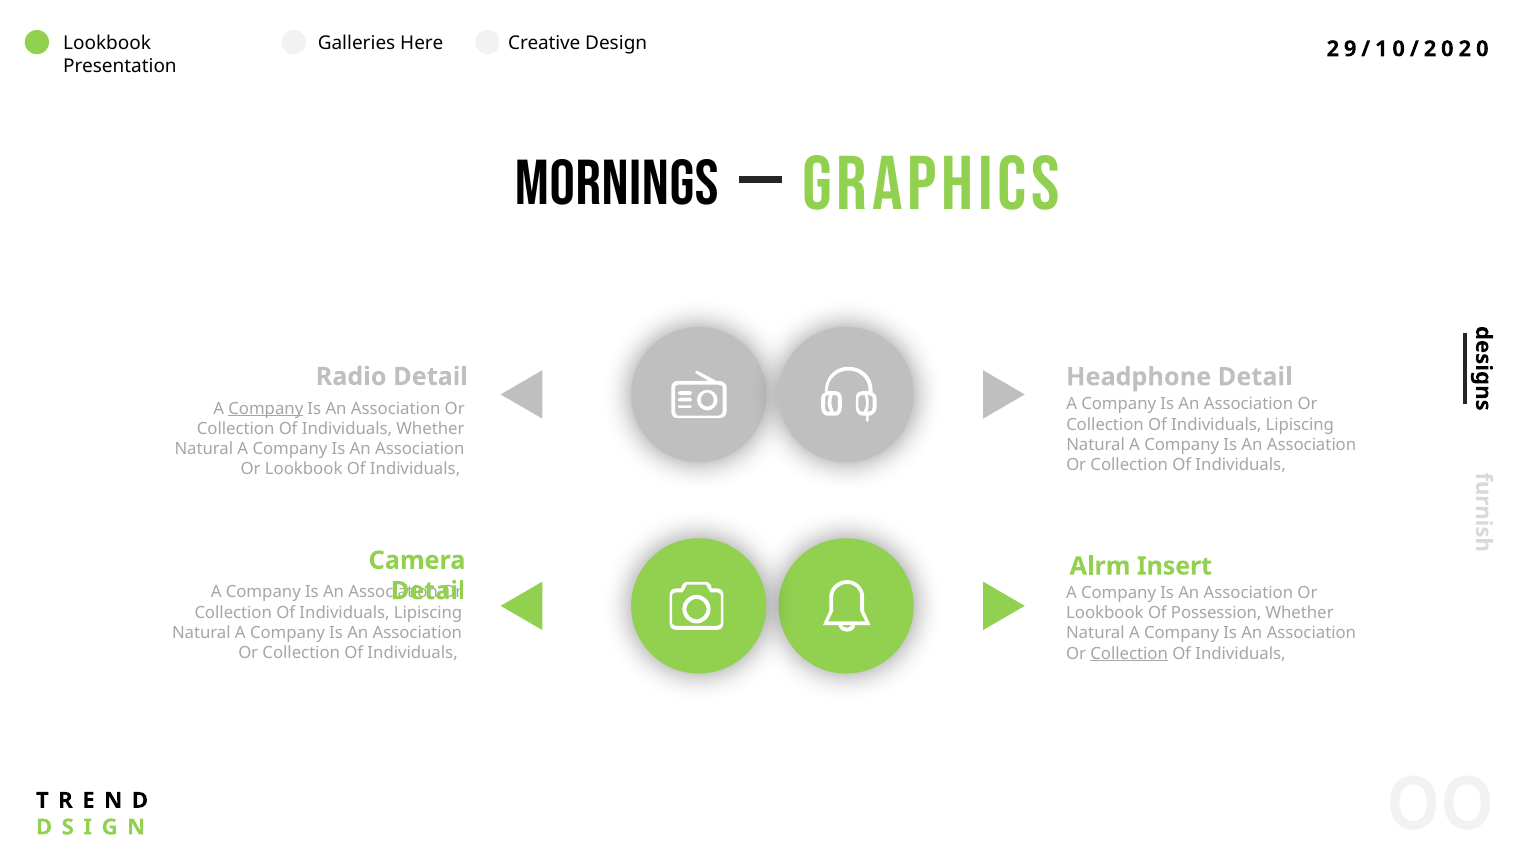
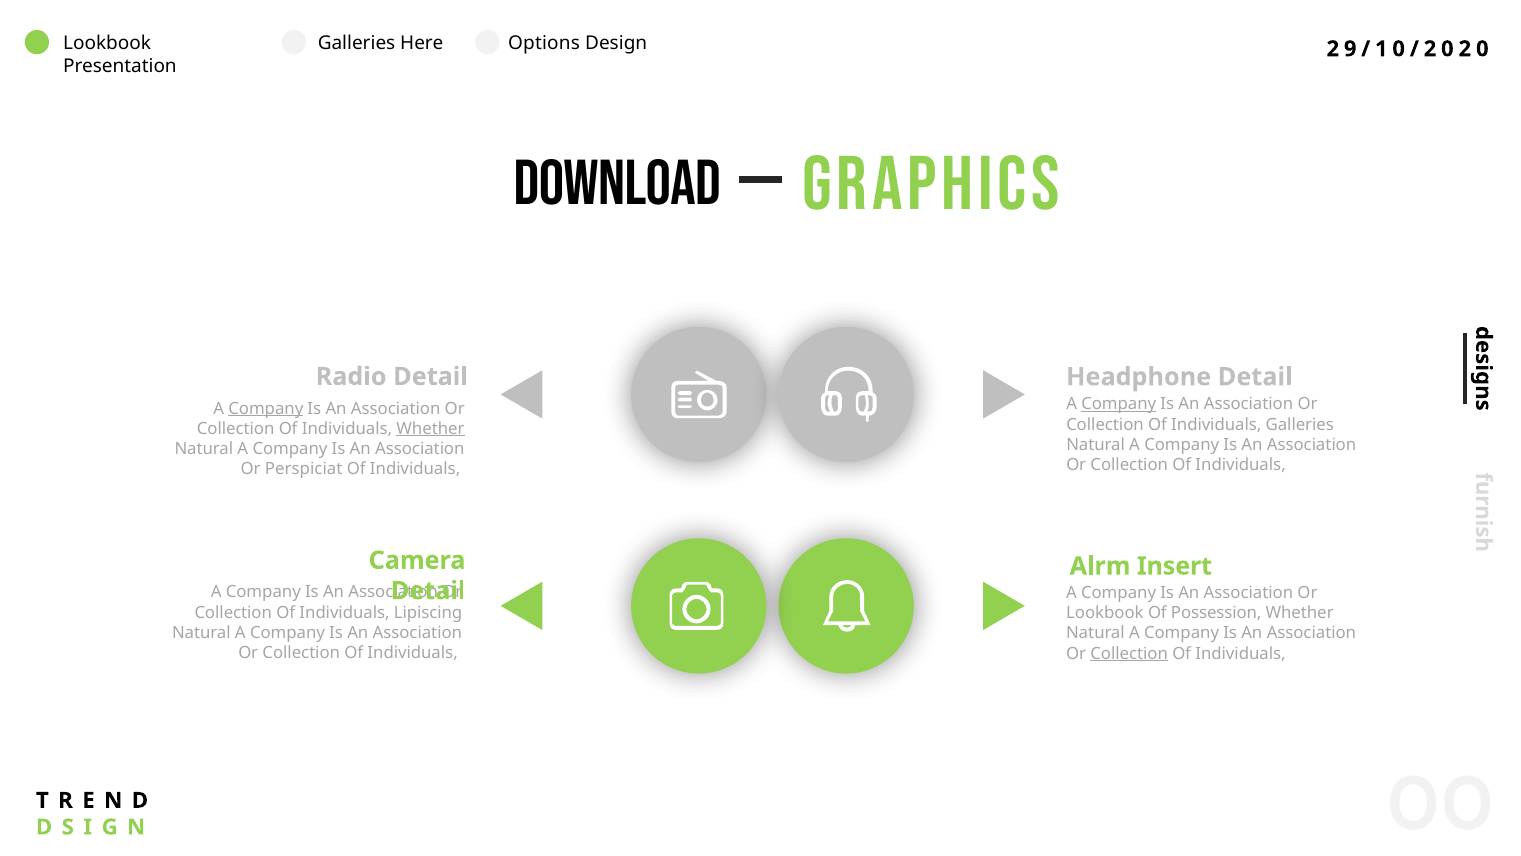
Creative: Creative -> Options
MORNINGS: MORNINGS -> DOWNLOAD
Company at (1119, 404) underline: none -> present
Lipiscing at (1300, 424): Lipiscing -> Galleries
Whether at (430, 428) underline: none -> present
Lookbook at (304, 469): Lookbook -> Perspiciat
